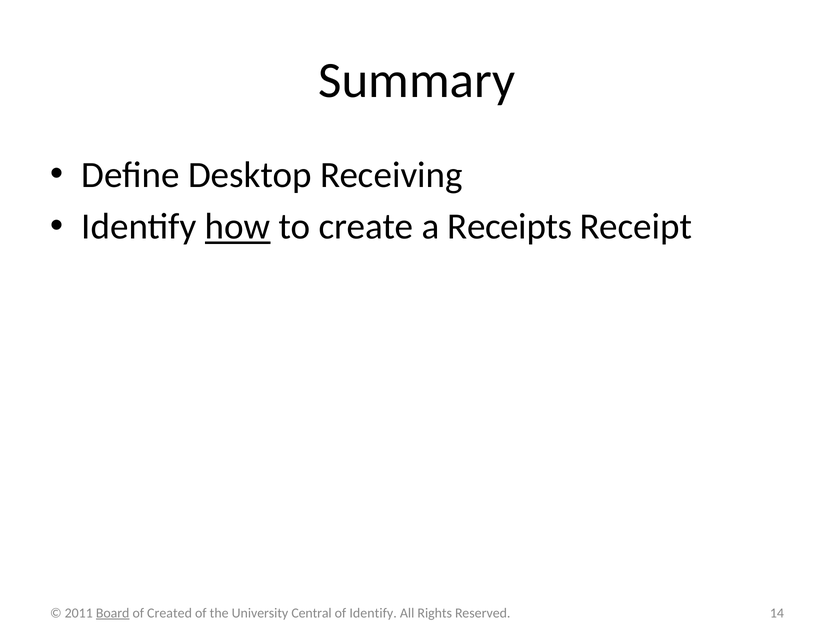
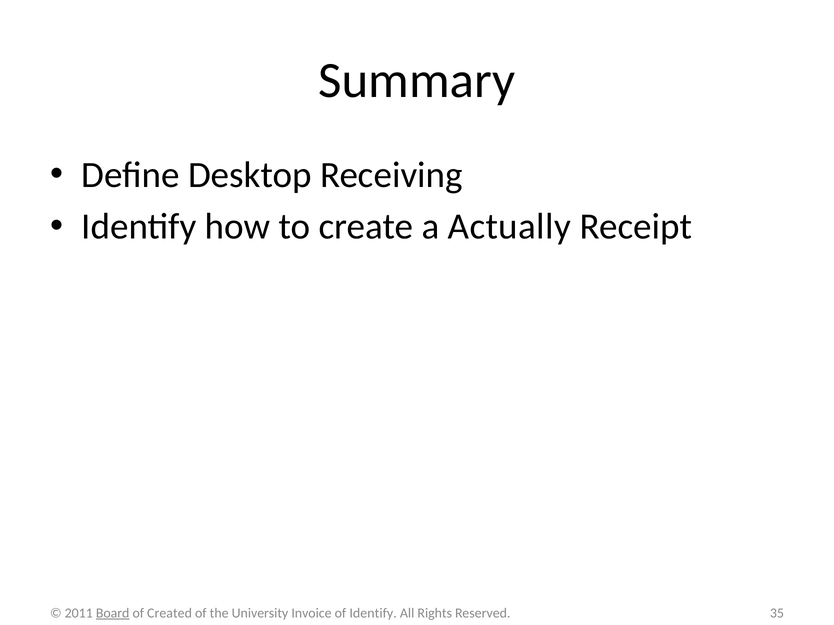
how underline: present -> none
Receipts: Receipts -> Actually
Central: Central -> Invoice
14: 14 -> 35
